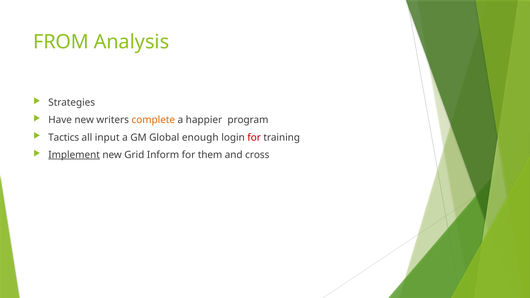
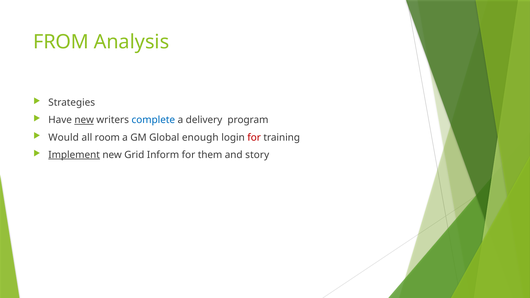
new at (84, 120) underline: none -> present
complete colour: orange -> blue
happier: happier -> delivery
Tactics: Tactics -> Would
input: input -> room
cross: cross -> story
